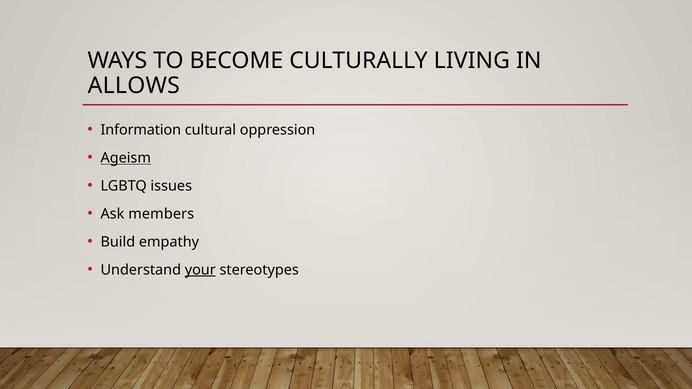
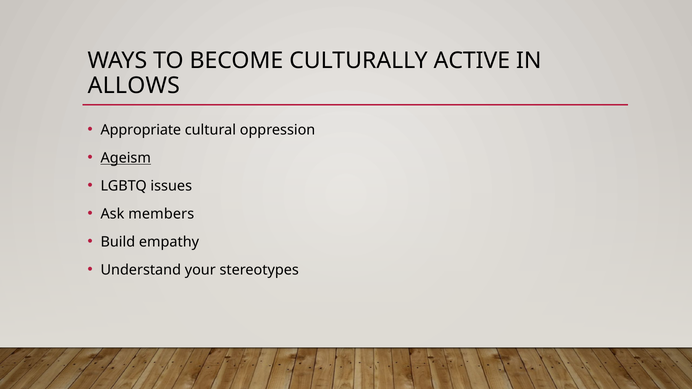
LIVING: LIVING -> ACTIVE
Information: Information -> Appropriate
your underline: present -> none
